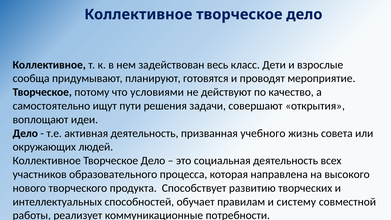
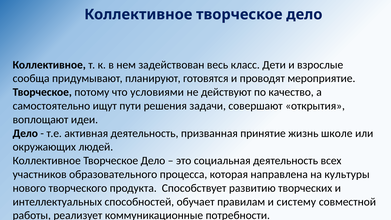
учебного: учебного -> принятие
совета: совета -> школе
высокого: высокого -> культуры
